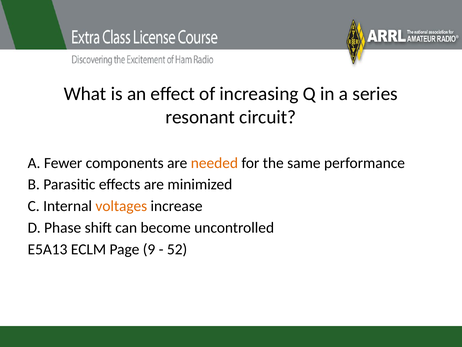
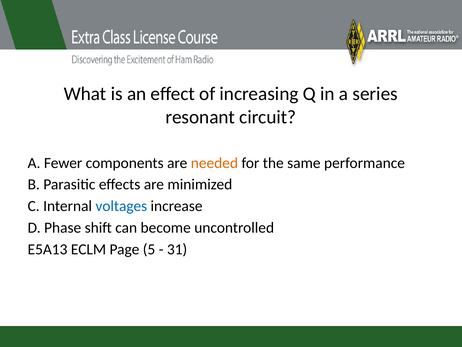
voltages colour: orange -> blue
9: 9 -> 5
52: 52 -> 31
